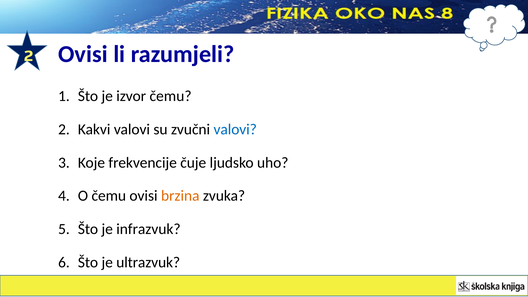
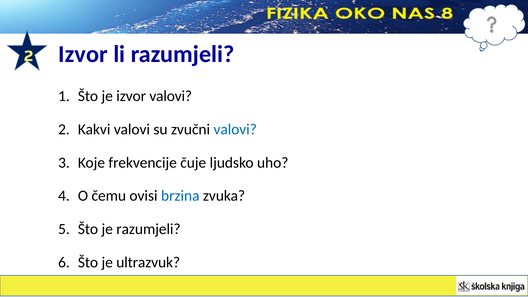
Ovisi at (83, 54): Ovisi -> Izvor
izvor čemu: čemu -> valovi
brzina colour: orange -> blue
je infrazvuk: infrazvuk -> razumjeli
